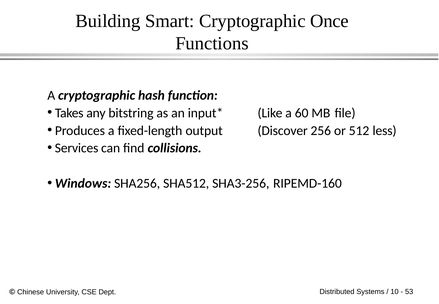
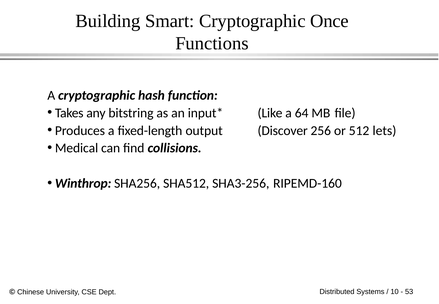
60: 60 -> 64
less: less -> lets
Services: Services -> Medical
Windows: Windows -> Winthrop
